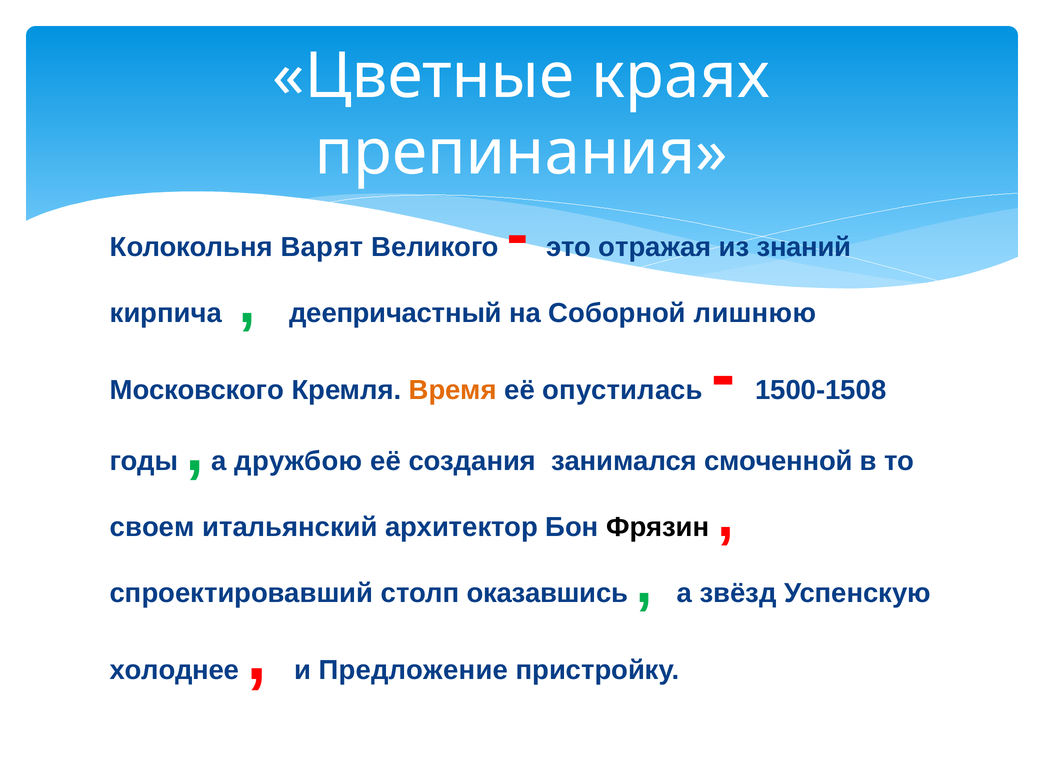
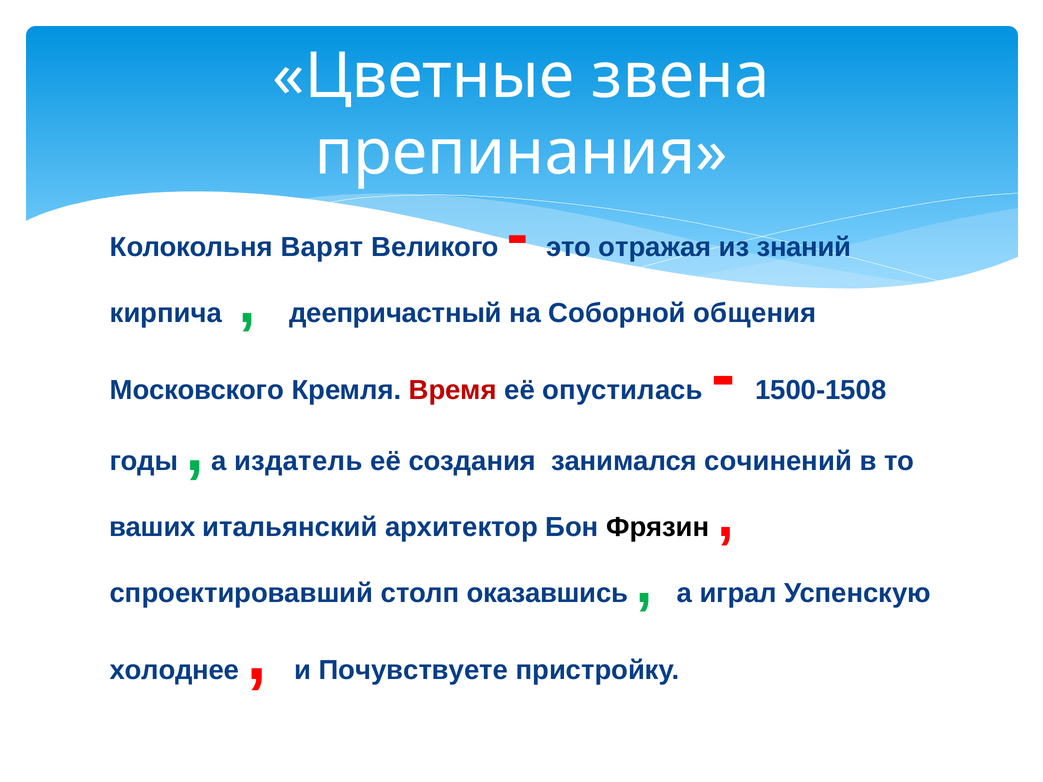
краях: краях -> звена
лишнюю: лишнюю -> общения
Время colour: orange -> red
дружбою: дружбою -> издатель
смоченной: смоченной -> сочинений
своем: своем -> ваших
звёзд: звёзд -> играл
Предложение: Предложение -> Почувствуете
